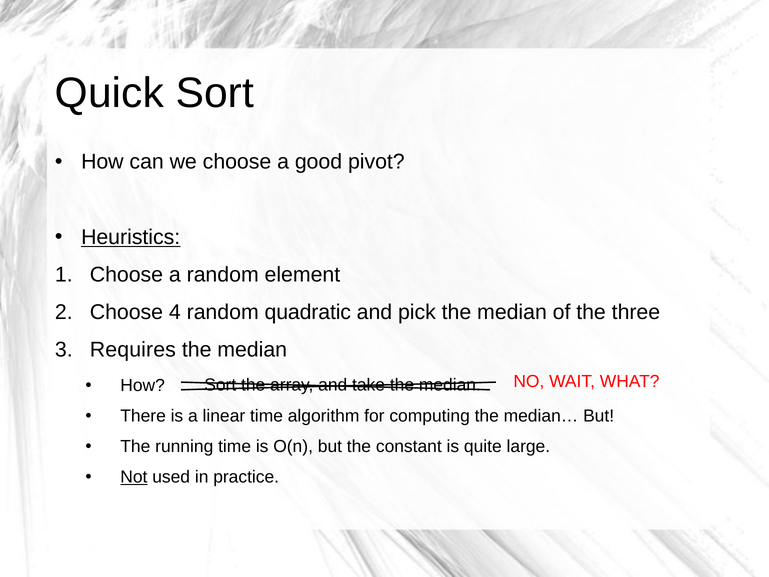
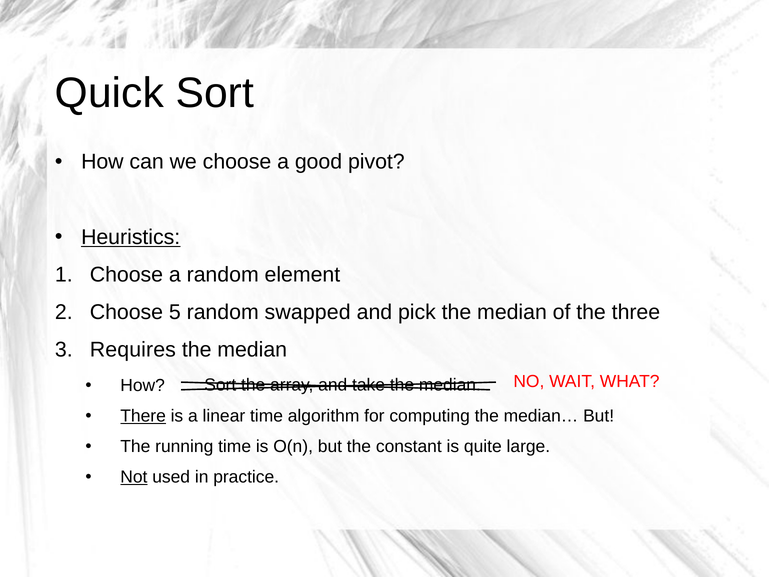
4: 4 -> 5
quadratic: quadratic -> swapped
There underline: none -> present
